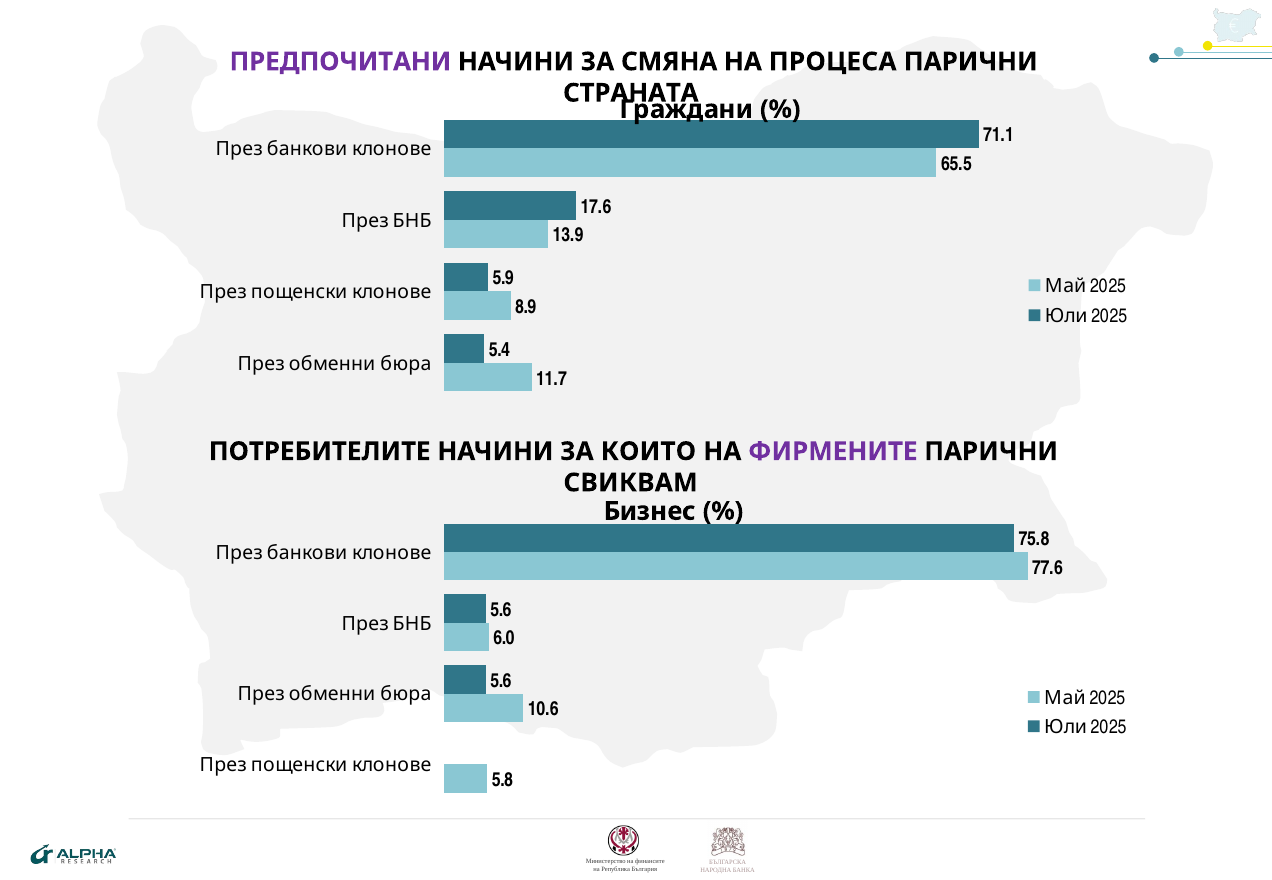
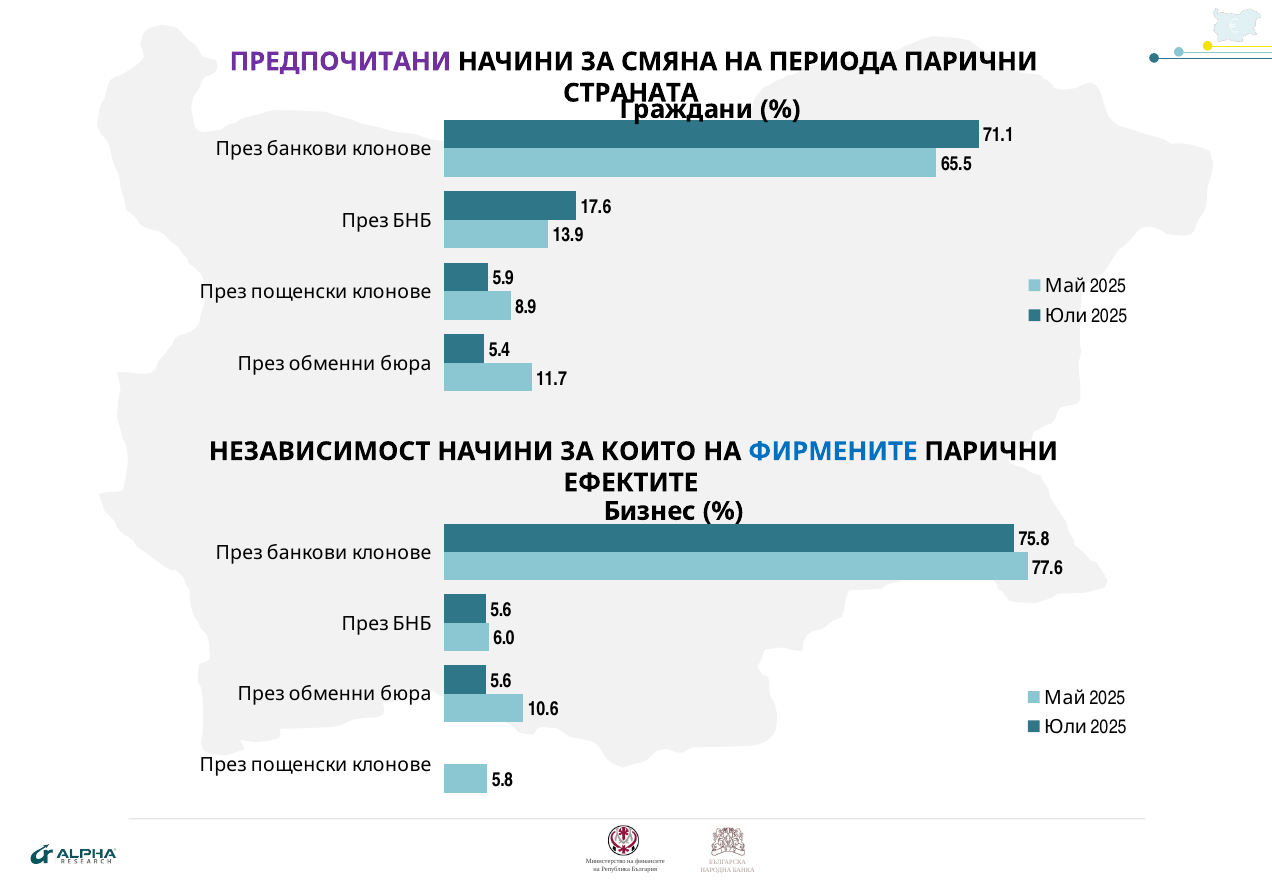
ПРОЦЕСА: ПРОЦЕСА -> ПЕРИОДА
ПОТРЕБИТЕЛИТЕ: ПОТРЕБИТЕЛИТЕ -> НЕЗАВИСИМОСТ
ФИРМЕНИТЕ colour: purple -> blue
СВИКВАМ: СВИКВАМ -> ЕФЕКТИТЕ
